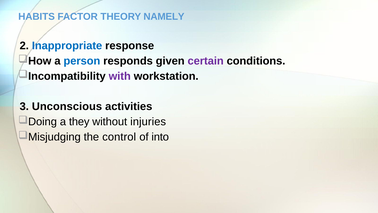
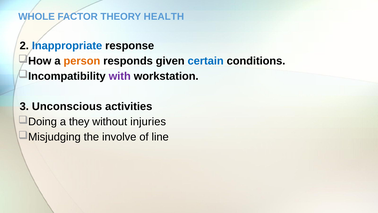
HABITS: HABITS -> WHOLE
NAMELY: NAMELY -> HEALTH
person colour: blue -> orange
certain colour: purple -> blue
control: control -> involve
into: into -> line
